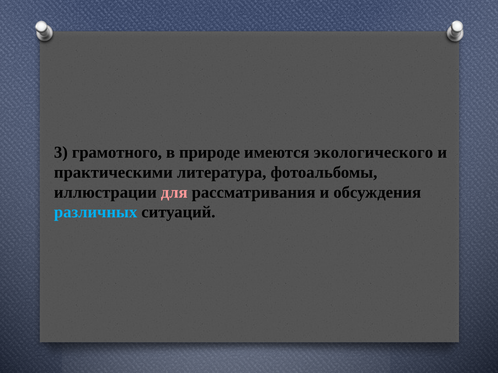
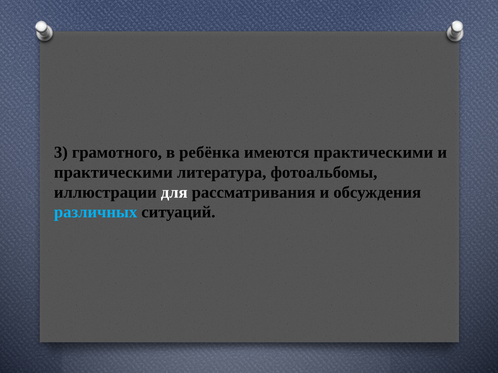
природе: природе -> ребёнка
имеются экологического: экологического -> практическими
для colour: pink -> white
